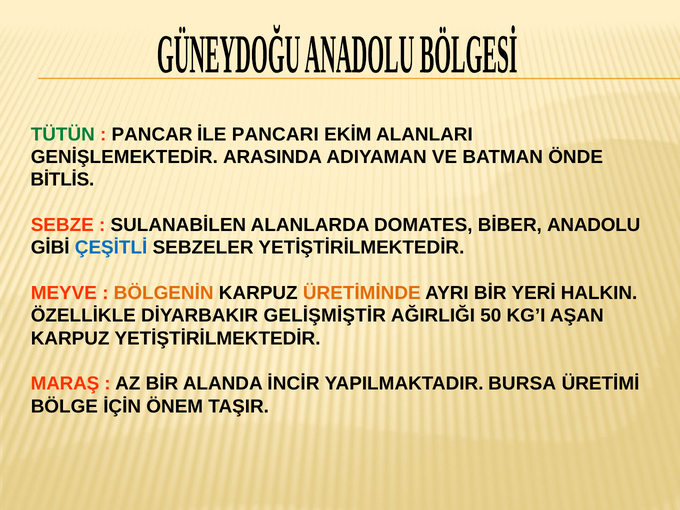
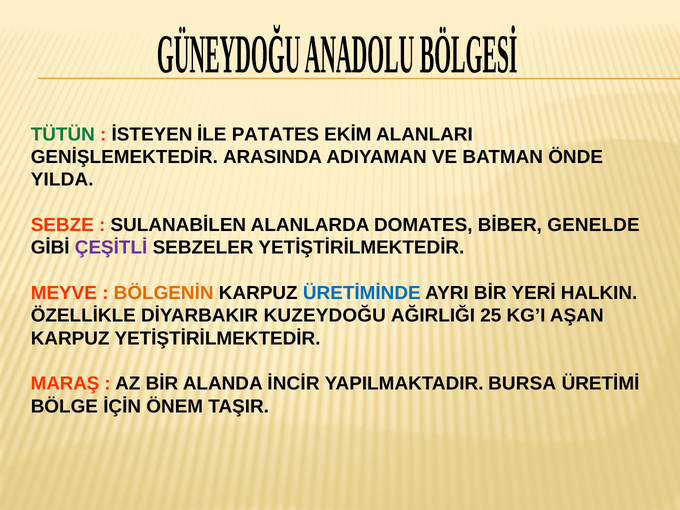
PANCAR: PANCAR -> İSTEYEN
PANCARI: PANCARI -> PATATES
BİTLİS: BİTLİS -> YILDA
ANADOLU: ANADOLU -> GENELDE
ÇEŞİTLİ colour: blue -> purple
ÜRETİMİNDE colour: orange -> blue
GELİŞMİŞTİR: GELİŞMİŞTİR -> KUZEYDOĞU
50: 50 -> 25
